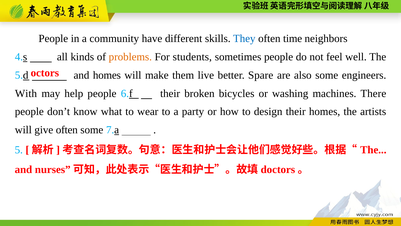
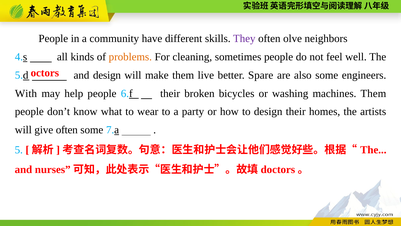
They colour: blue -> purple
time: time -> olve
students: students -> cleaning
and homes: homes -> design
machines There: There -> Them
